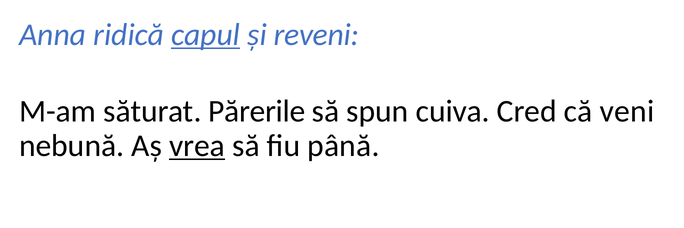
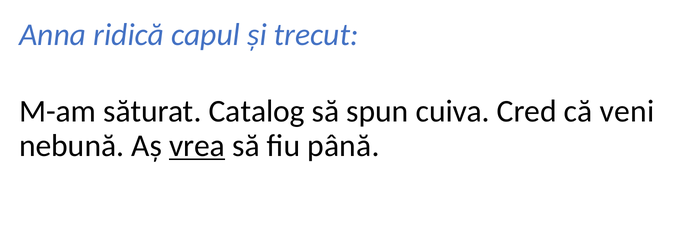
capul underline: present -> none
reveni: reveni -> trecut
Părerile: Părerile -> Catalog
